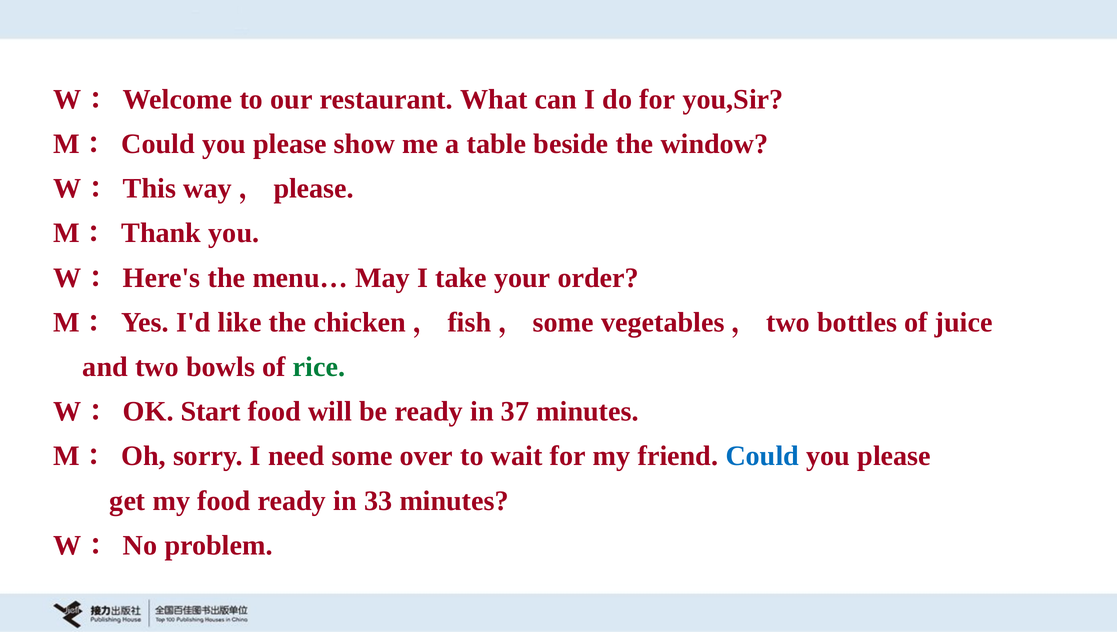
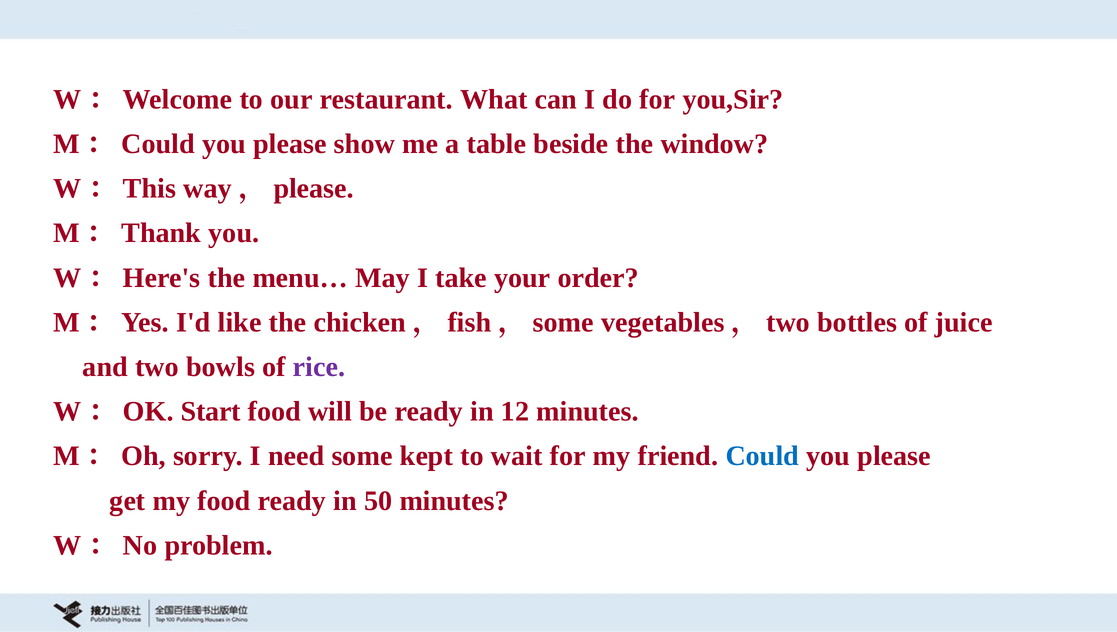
rice colour: green -> purple
37: 37 -> 12
over: over -> kept
33: 33 -> 50
